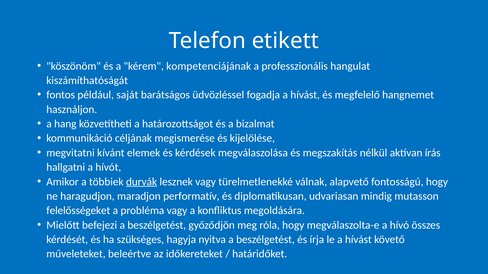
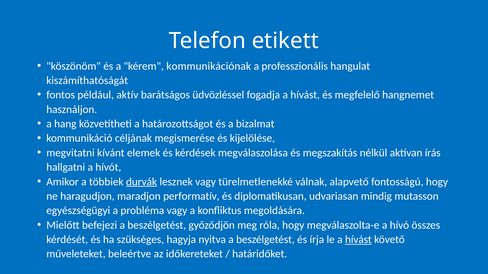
kompetenciájának: kompetenciájának -> kommunikációnak
saját: saját -> aktív
felelősségeket: felelősségeket -> egyészségügyi
hívást at (358, 240) underline: none -> present
